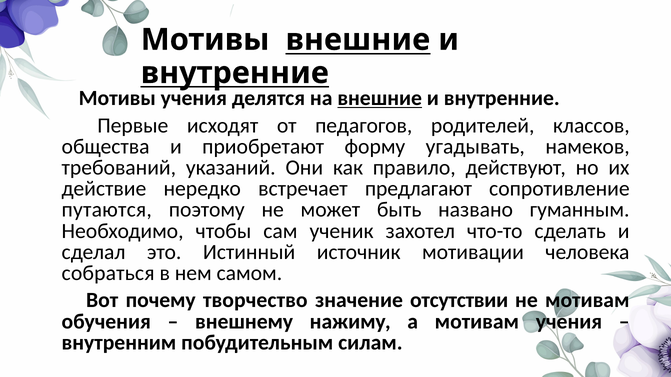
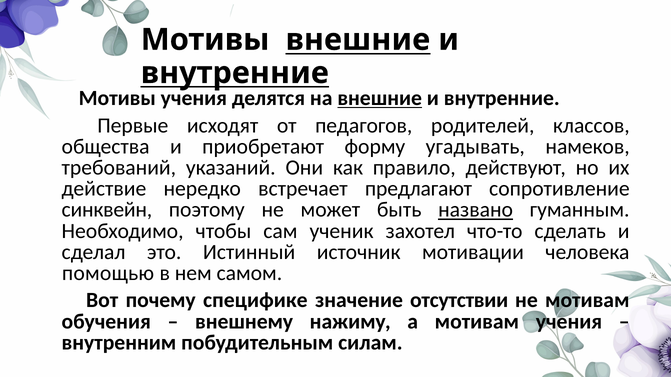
путаются: путаются -> синквейн
названо underline: none -> present
собраться: собраться -> помощью
творчество: творчество -> специфике
